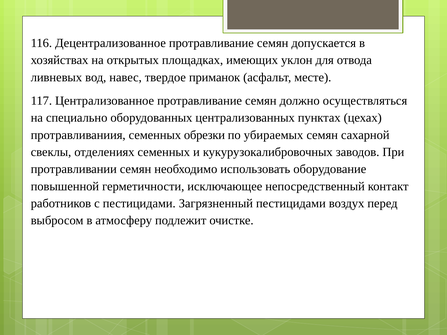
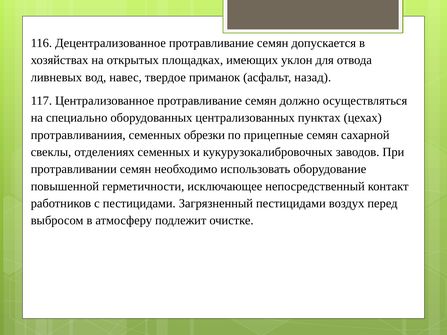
месте: месте -> назад
убираемых: убираемых -> прицепные
